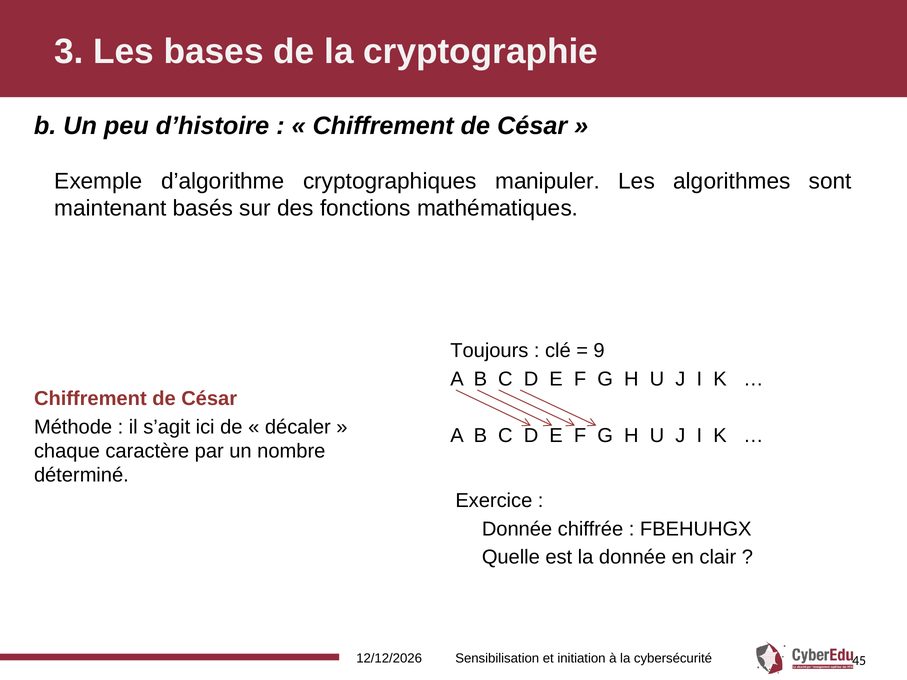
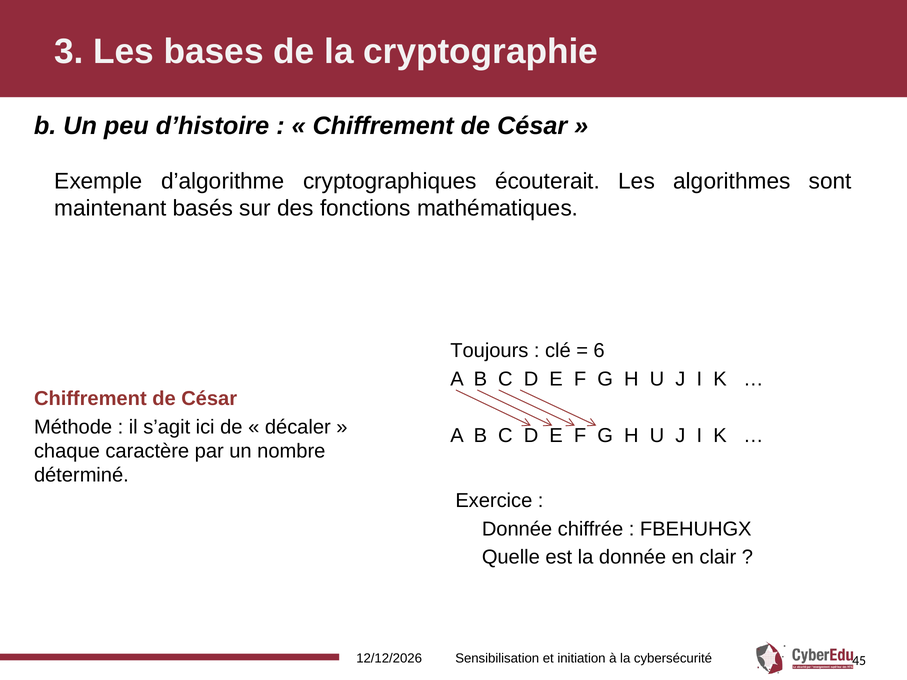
manipuler: manipuler -> écouterait
9: 9 -> 6
